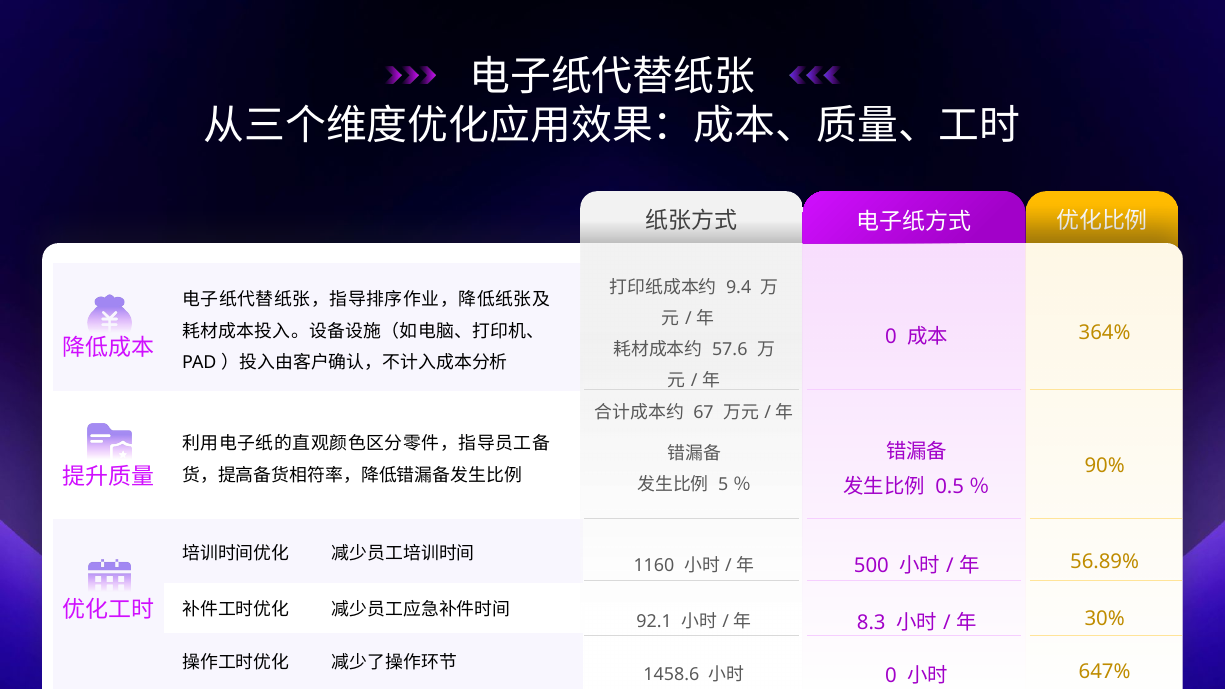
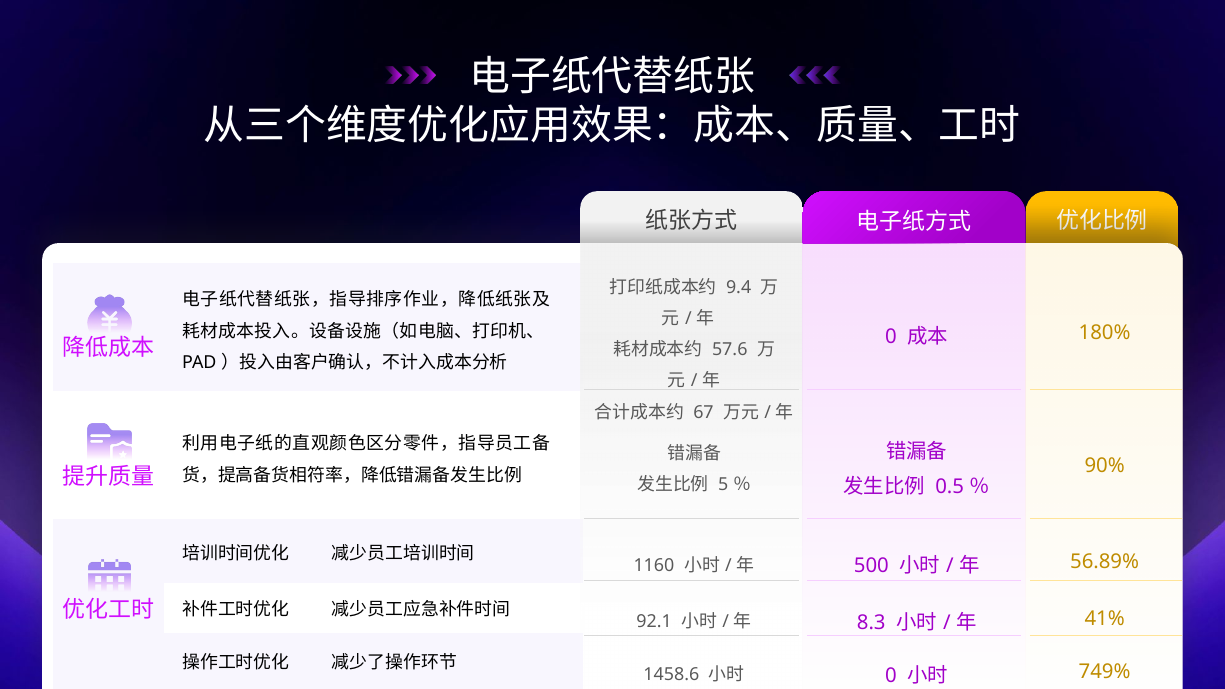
364%: 364% -> 180%
30%: 30% -> 41%
647%: 647% -> 749%
